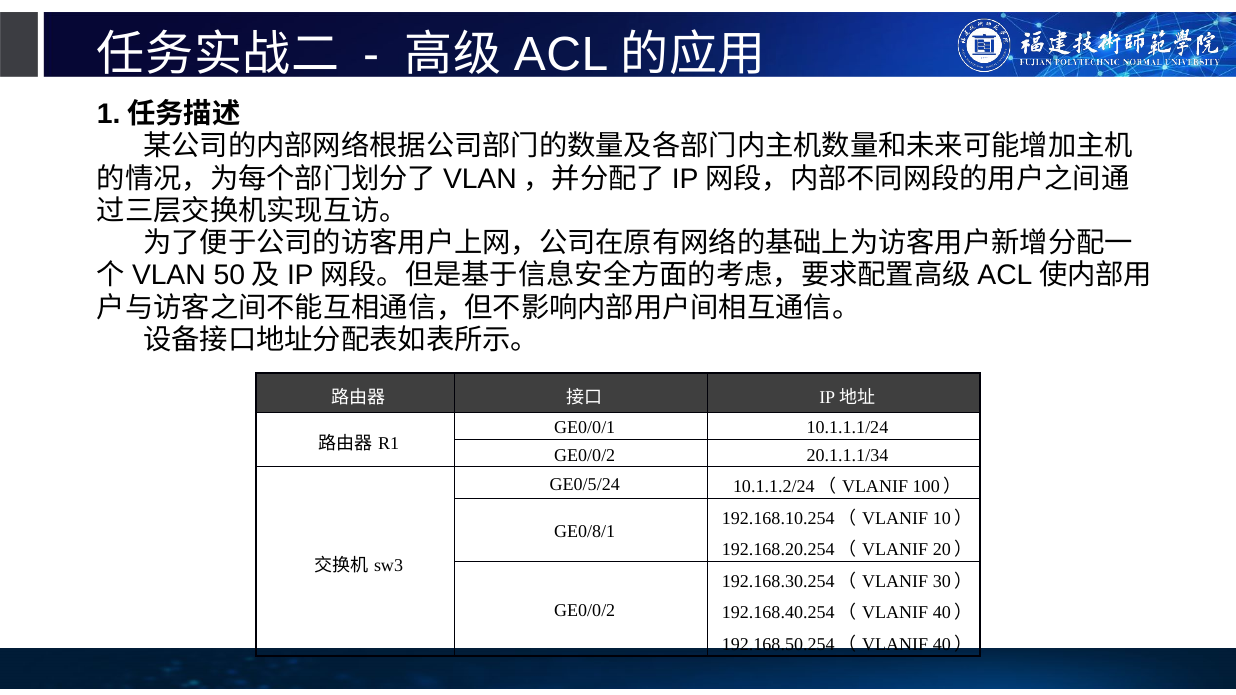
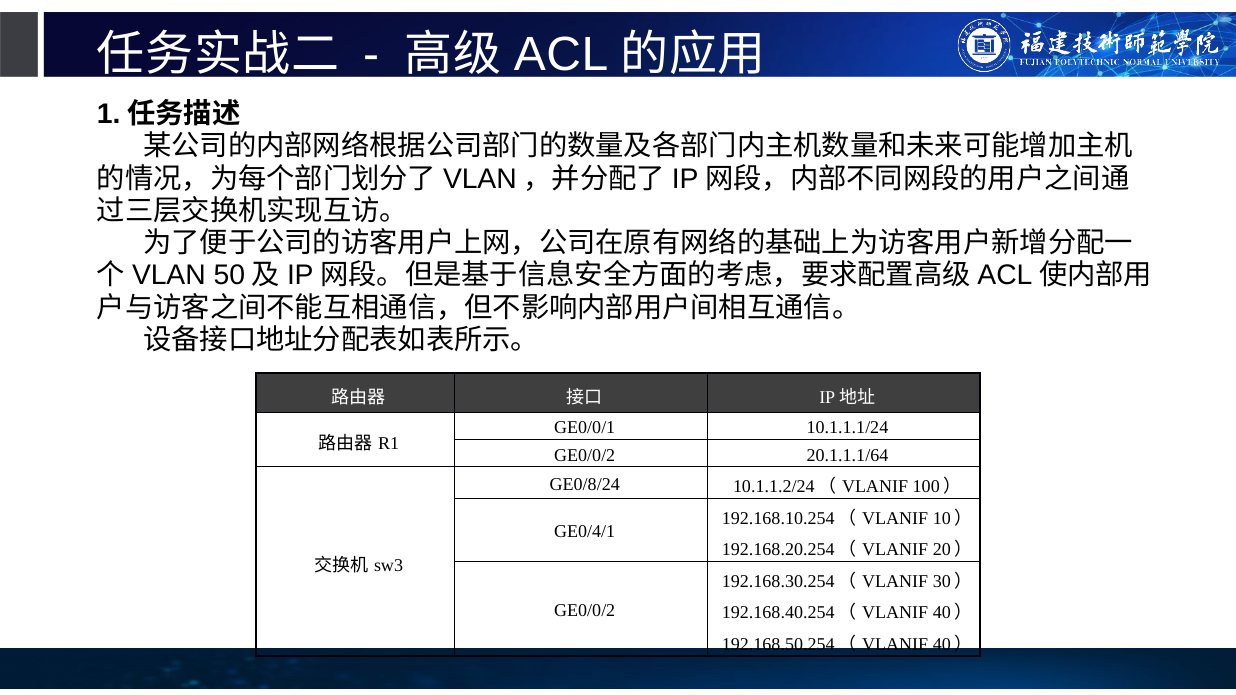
20.1.1.1/34: 20.1.1.1/34 -> 20.1.1.1/64
GE0/5/24: GE0/5/24 -> GE0/8/24
GE0/8/1: GE0/8/1 -> GE0/4/1
